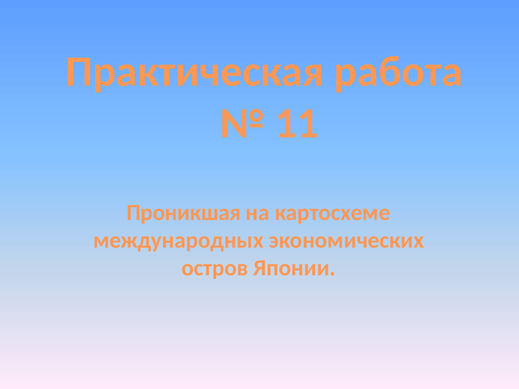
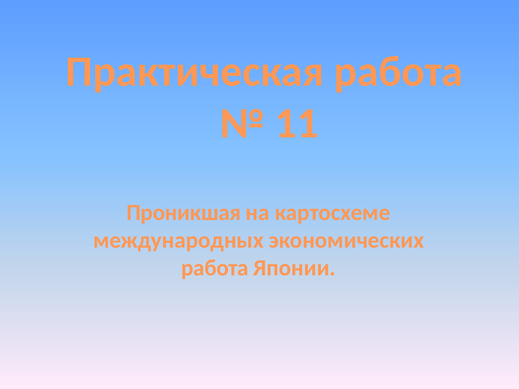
остров at (215, 268): остров -> работа
